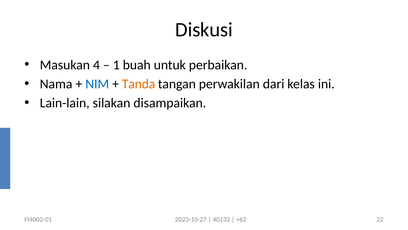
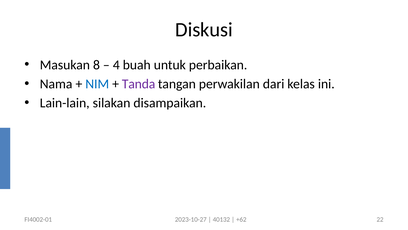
4: 4 -> 8
1: 1 -> 4
Tanda colour: orange -> purple
